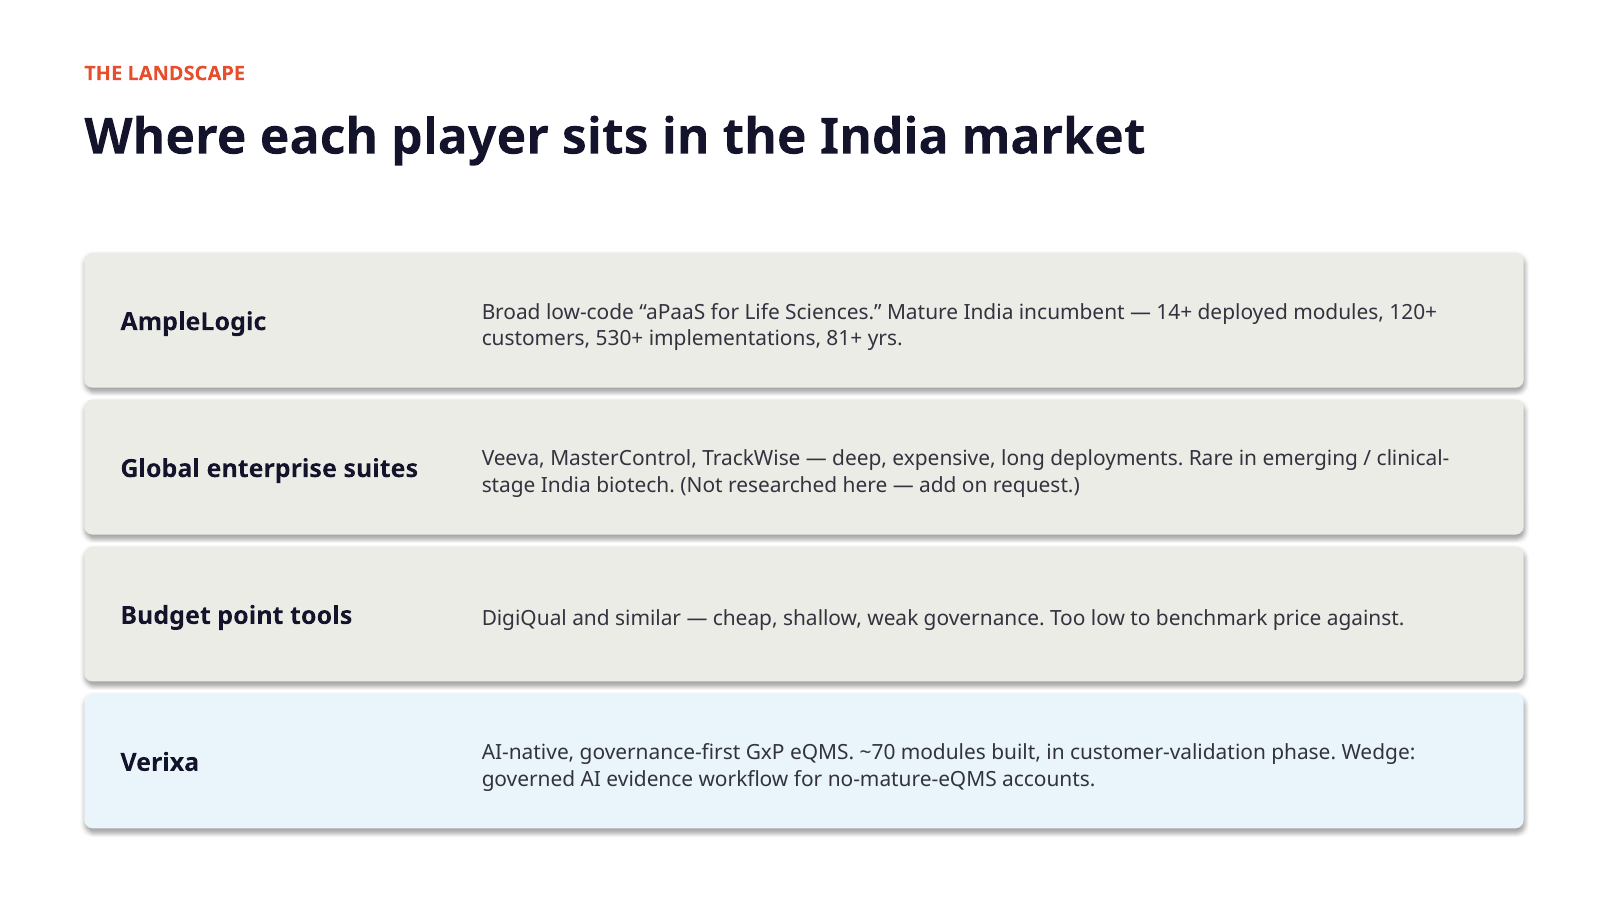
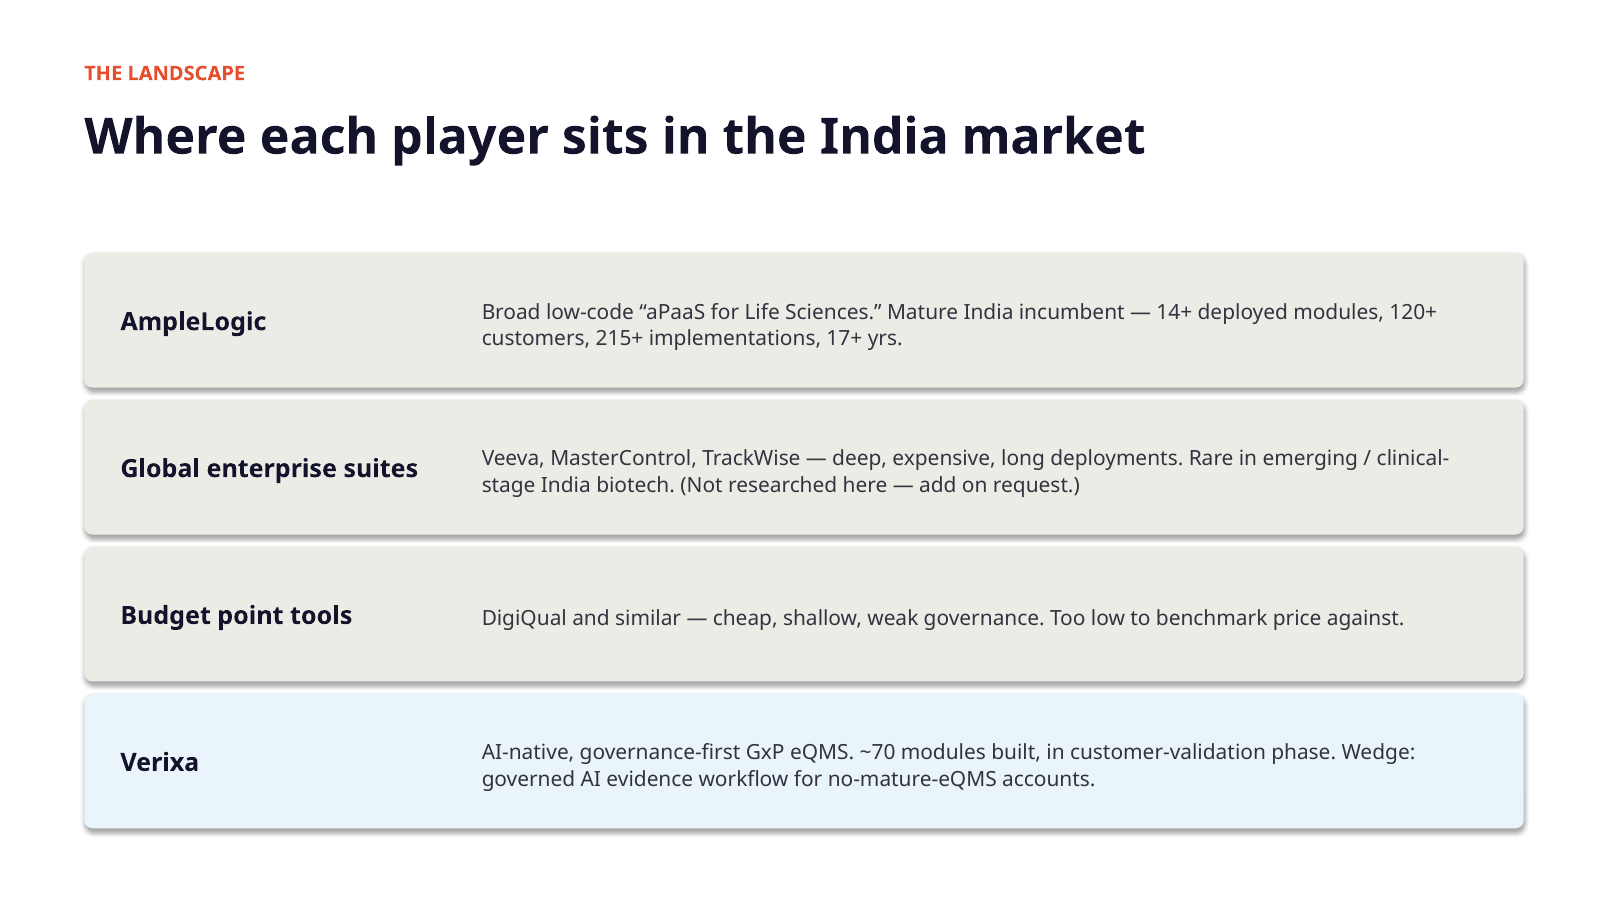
530+: 530+ -> 215+
81+: 81+ -> 17+
